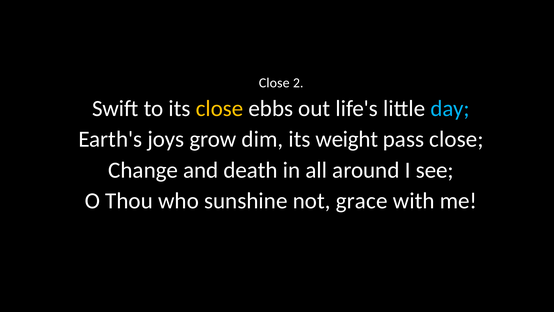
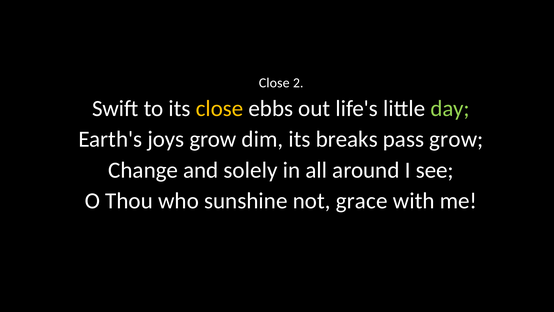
day colour: light blue -> light green
weight: weight -> breaks
pass close: close -> grow
death: death -> solely
